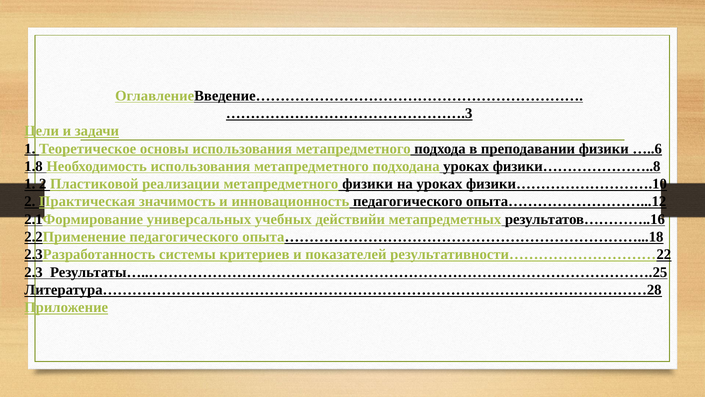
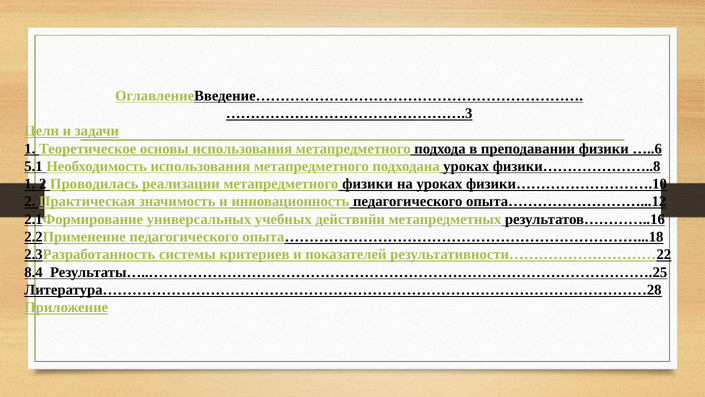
1.8: 1.8 -> 5.1
Пластиковой: Пластиковой -> Проводилась
2.3: 2.3 -> 8.4
